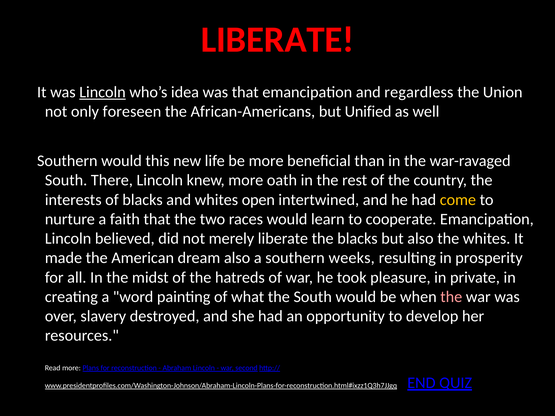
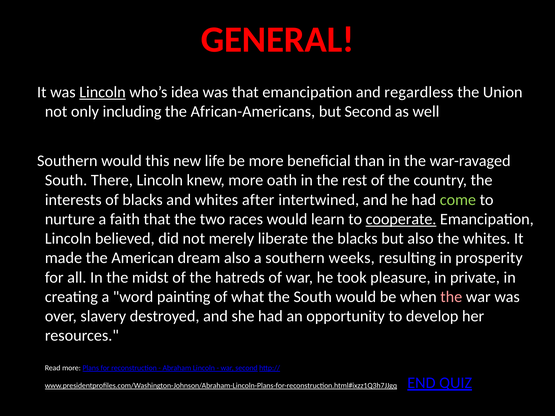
LIBERATE at (278, 40): LIBERATE -> GENERAL
foreseen: foreseen -> including
but Unified: Unified -> Second
open: open -> after
come colour: yellow -> light green
cooperate underline: none -> present
